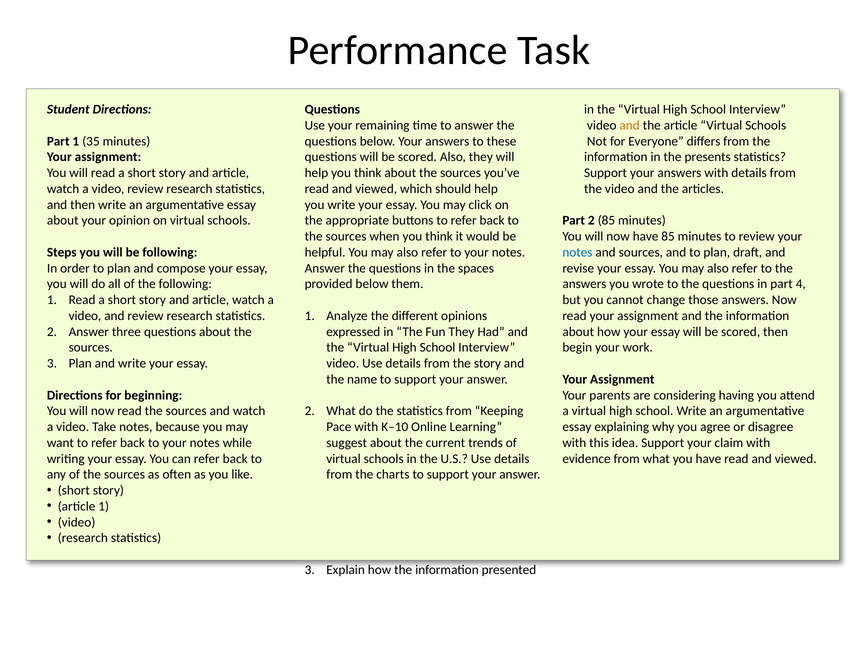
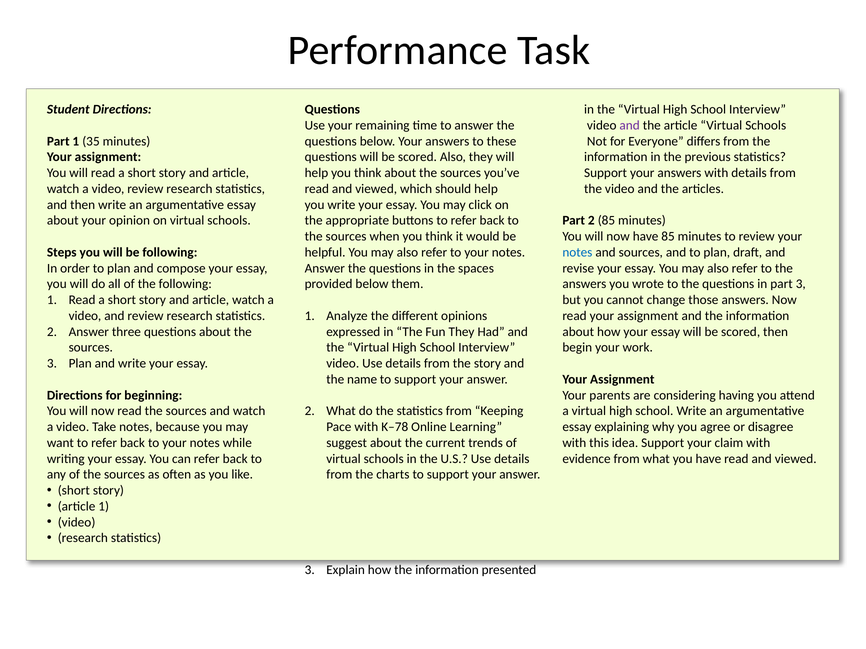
and at (630, 125) colour: orange -> purple
presents: presents -> previous
part 4: 4 -> 3
K–10: K–10 -> K–78
